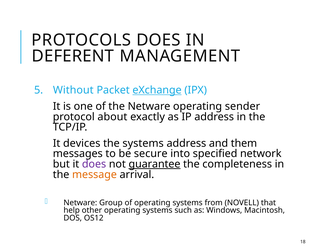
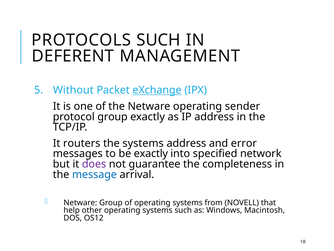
PROTOCOLS DOES: DOES -> SUCH
protocol about: about -> group
devices: devices -> routers
them: them -> error
be secure: secure -> exactly
guarantee underline: present -> none
message colour: orange -> blue
